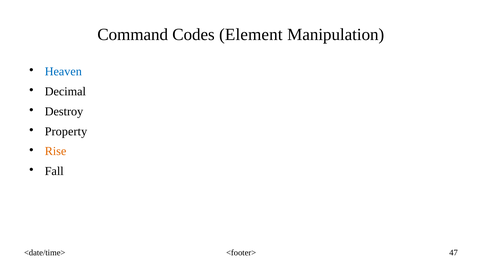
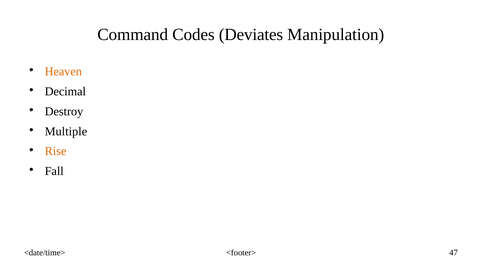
Element: Element -> Deviates
Heaven colour: blue -> orange
Property: Property -> Multiple
